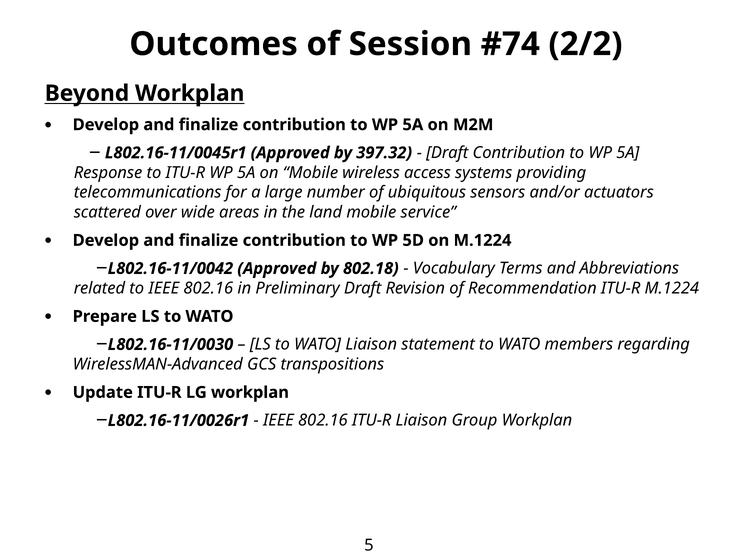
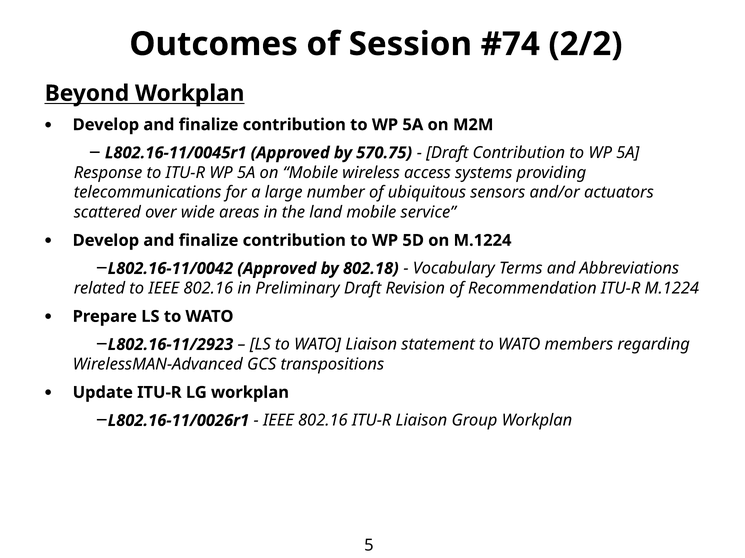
397.32: 397.32 -> 570.75
L802.16-11/0030: L802.16-11/0030 -> L802.16-11/2923
